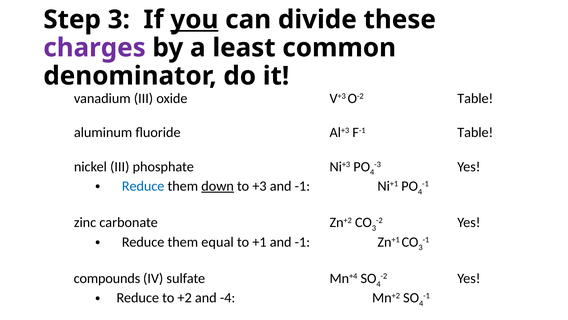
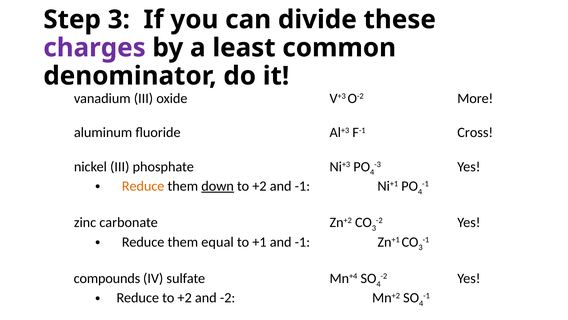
you underline: present -> none
O-2 Table: Table -> More
F-1 Table: Table -> Cross
Reduce at (143, 186) colour: blue -> orange
+3 at (259, 186): +3 -> +2
and -4: -4 -> -2
